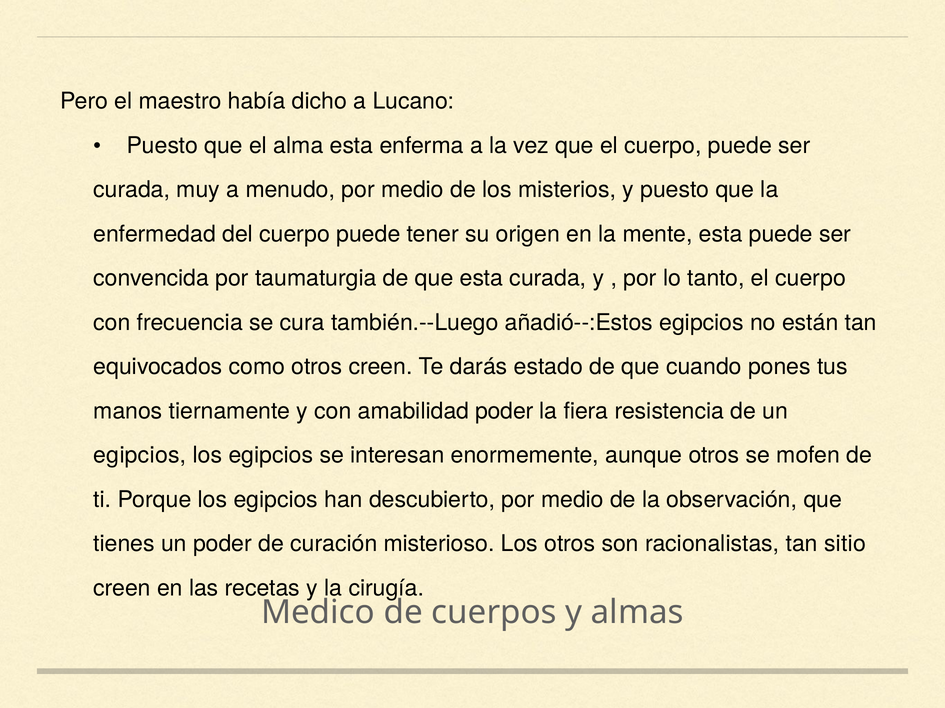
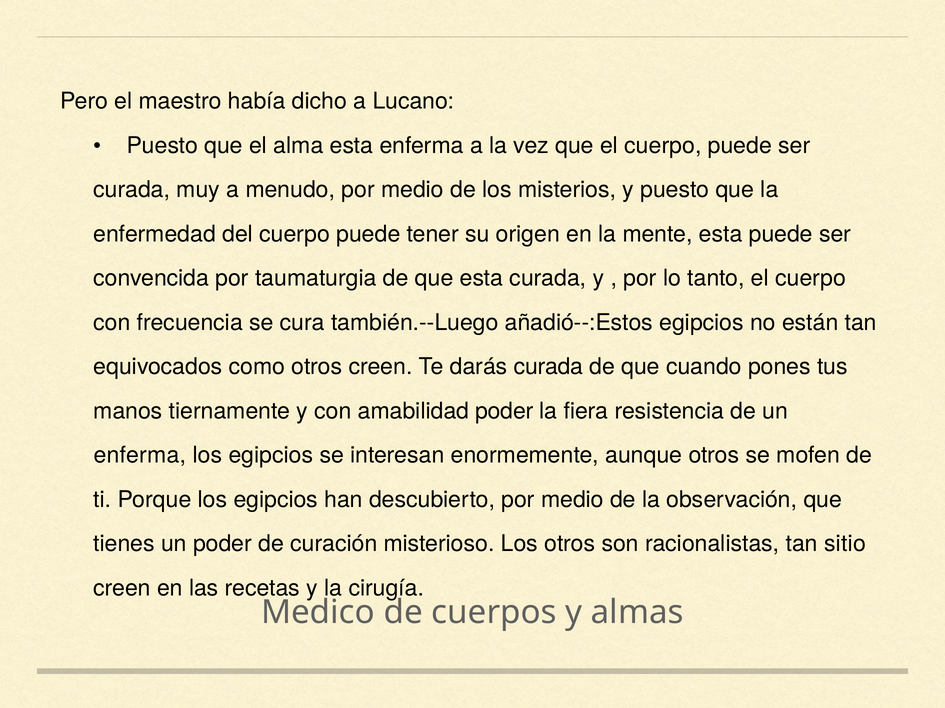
darás estado: estado -> curada
egipcios at (140, 456): egipcios -> enferma
